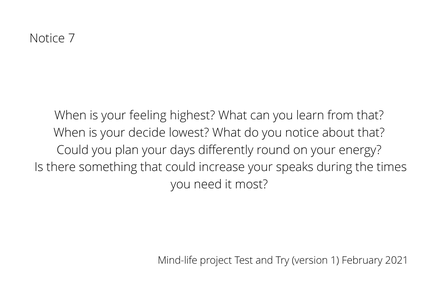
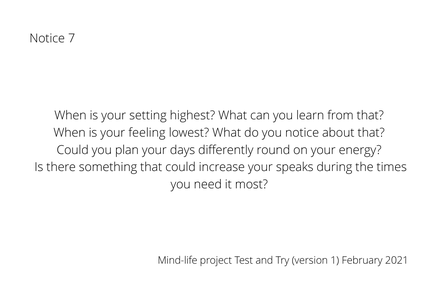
feeling: feeling -> setting
decide: decide -> feeling
